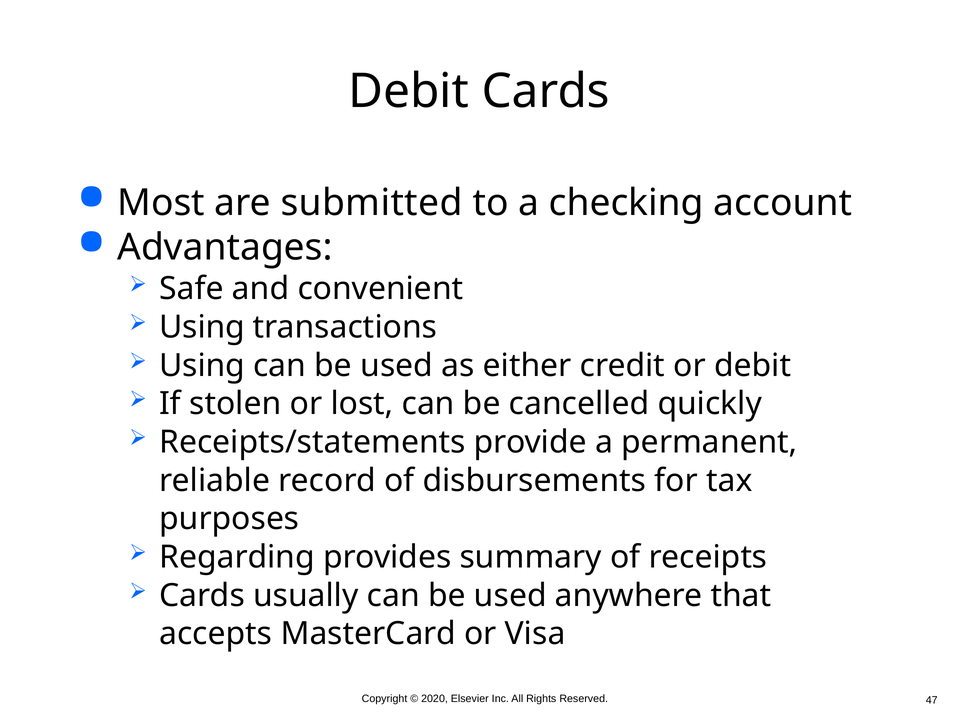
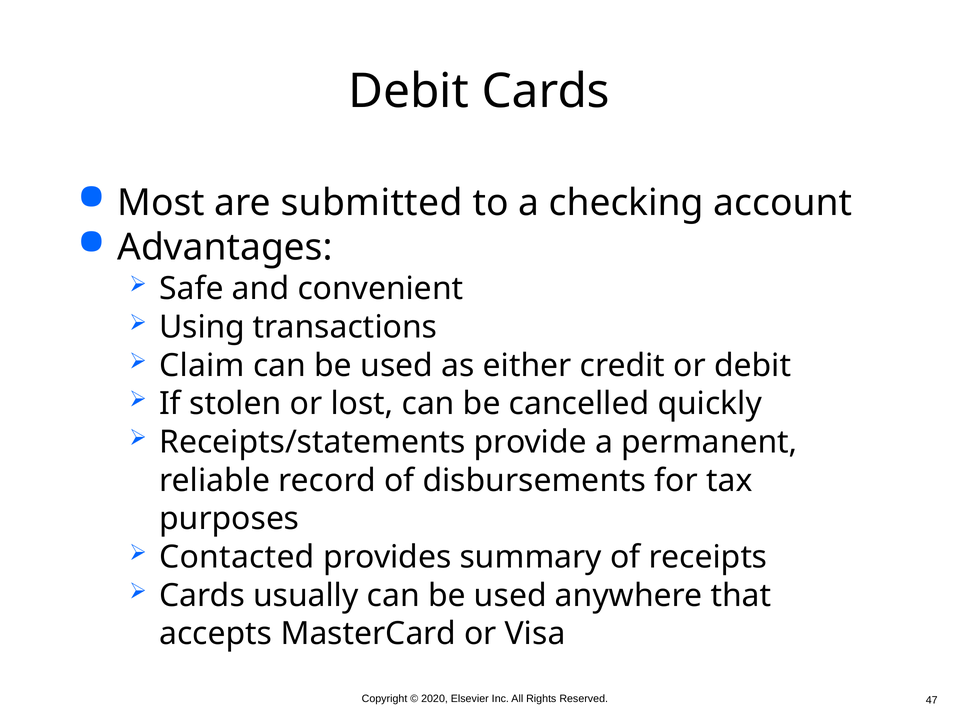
Using at (202, 365): Using -> Claim
Regarding: Regarding -> Contacted
